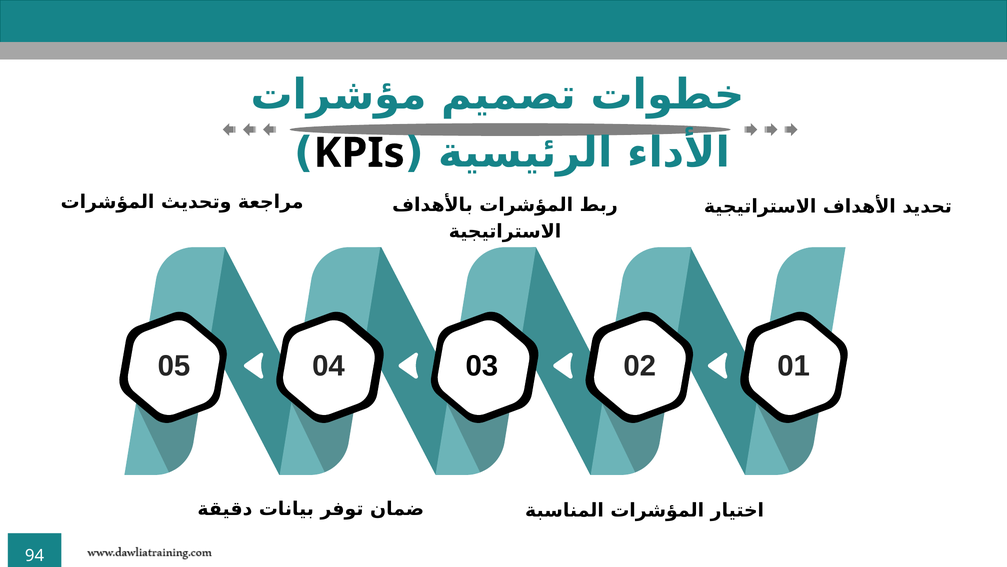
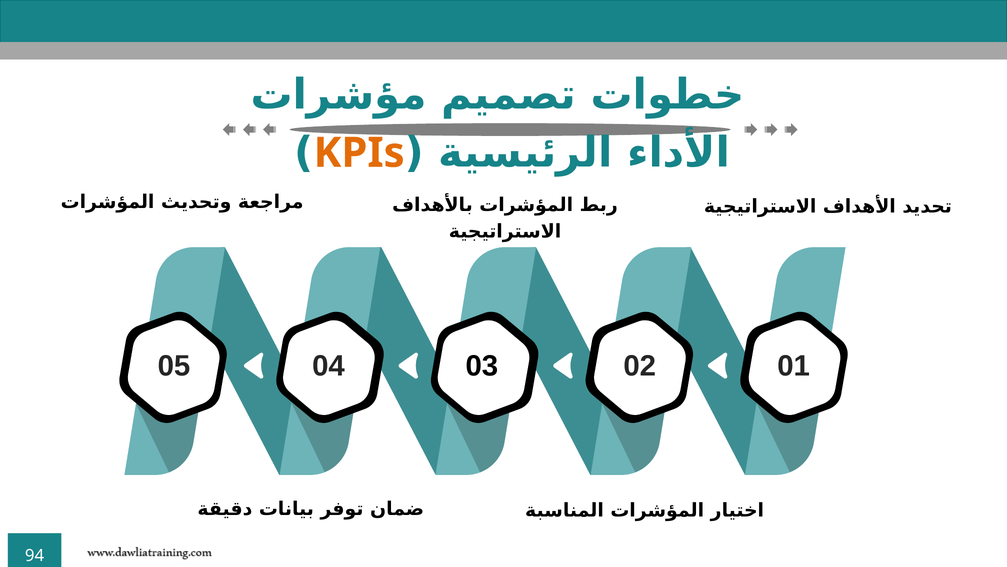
KPIs colour: black -> orange
